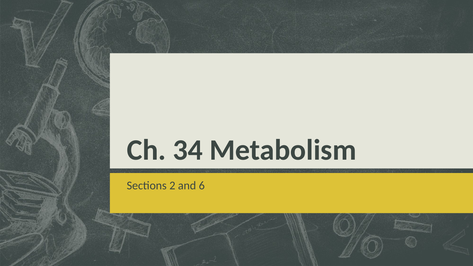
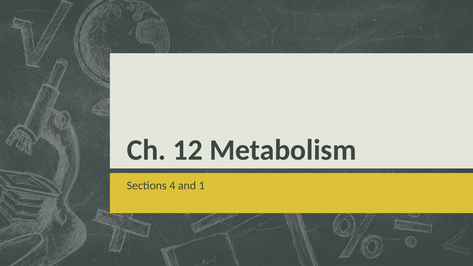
34: 34 -> 12
2: 2 -> 4
6: 6 -> 1
